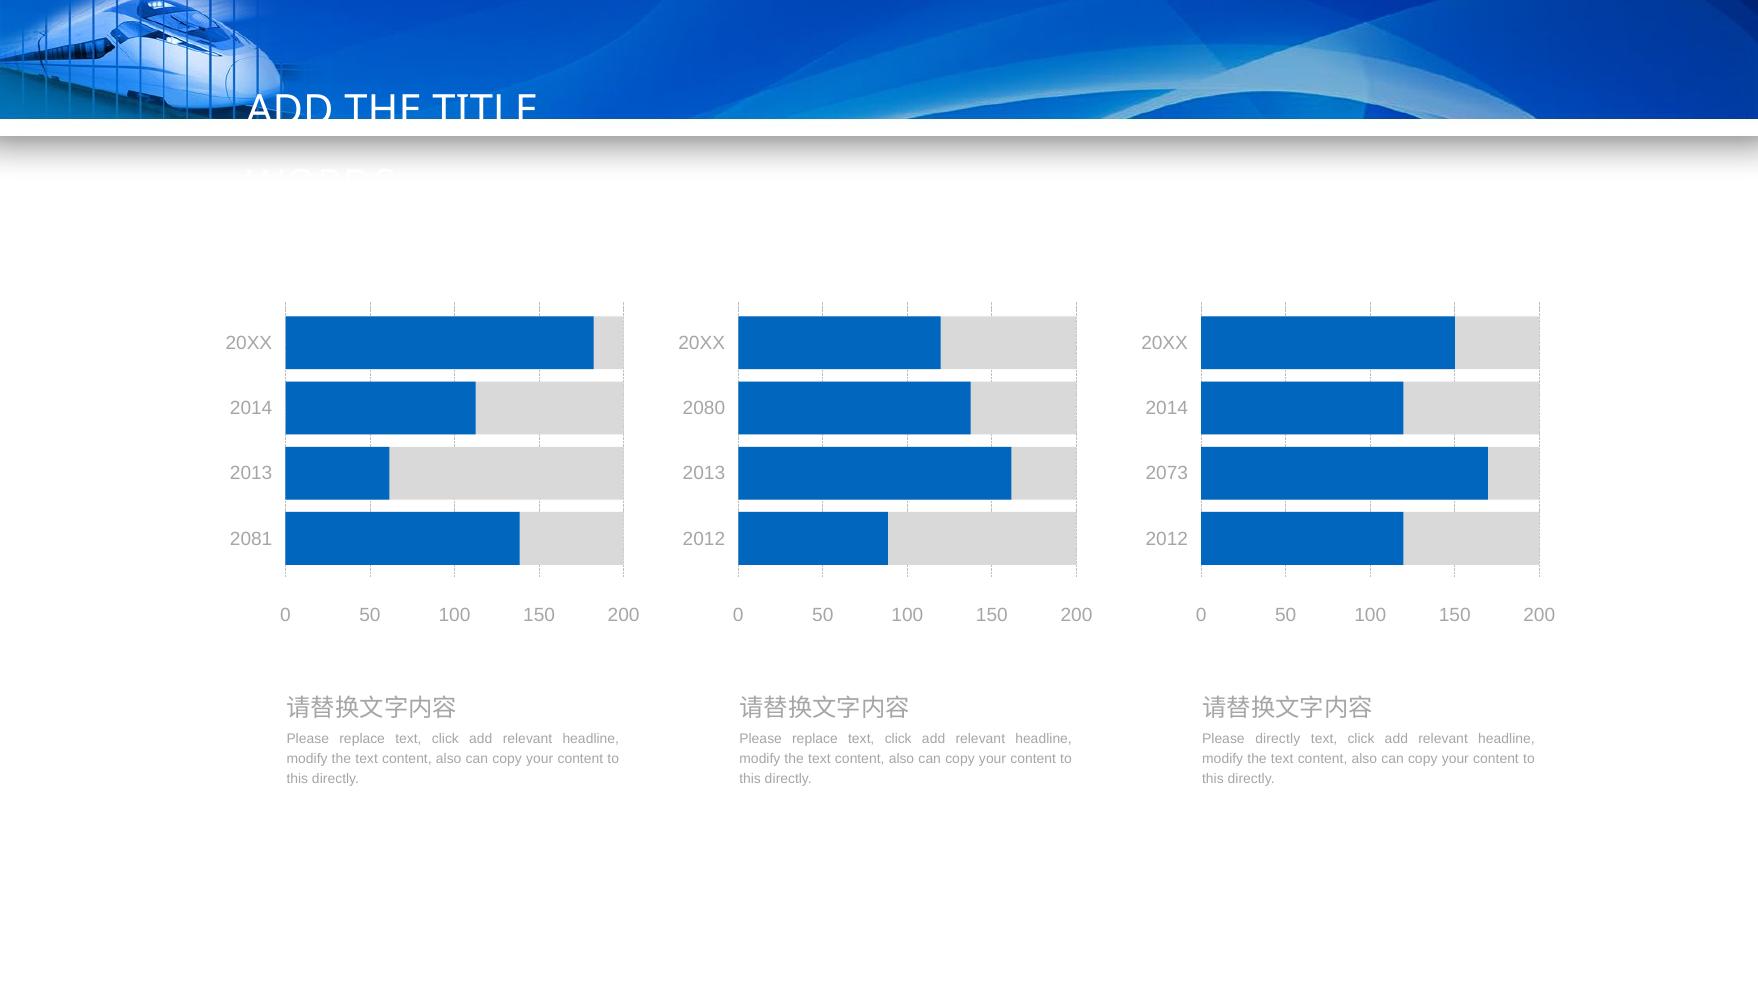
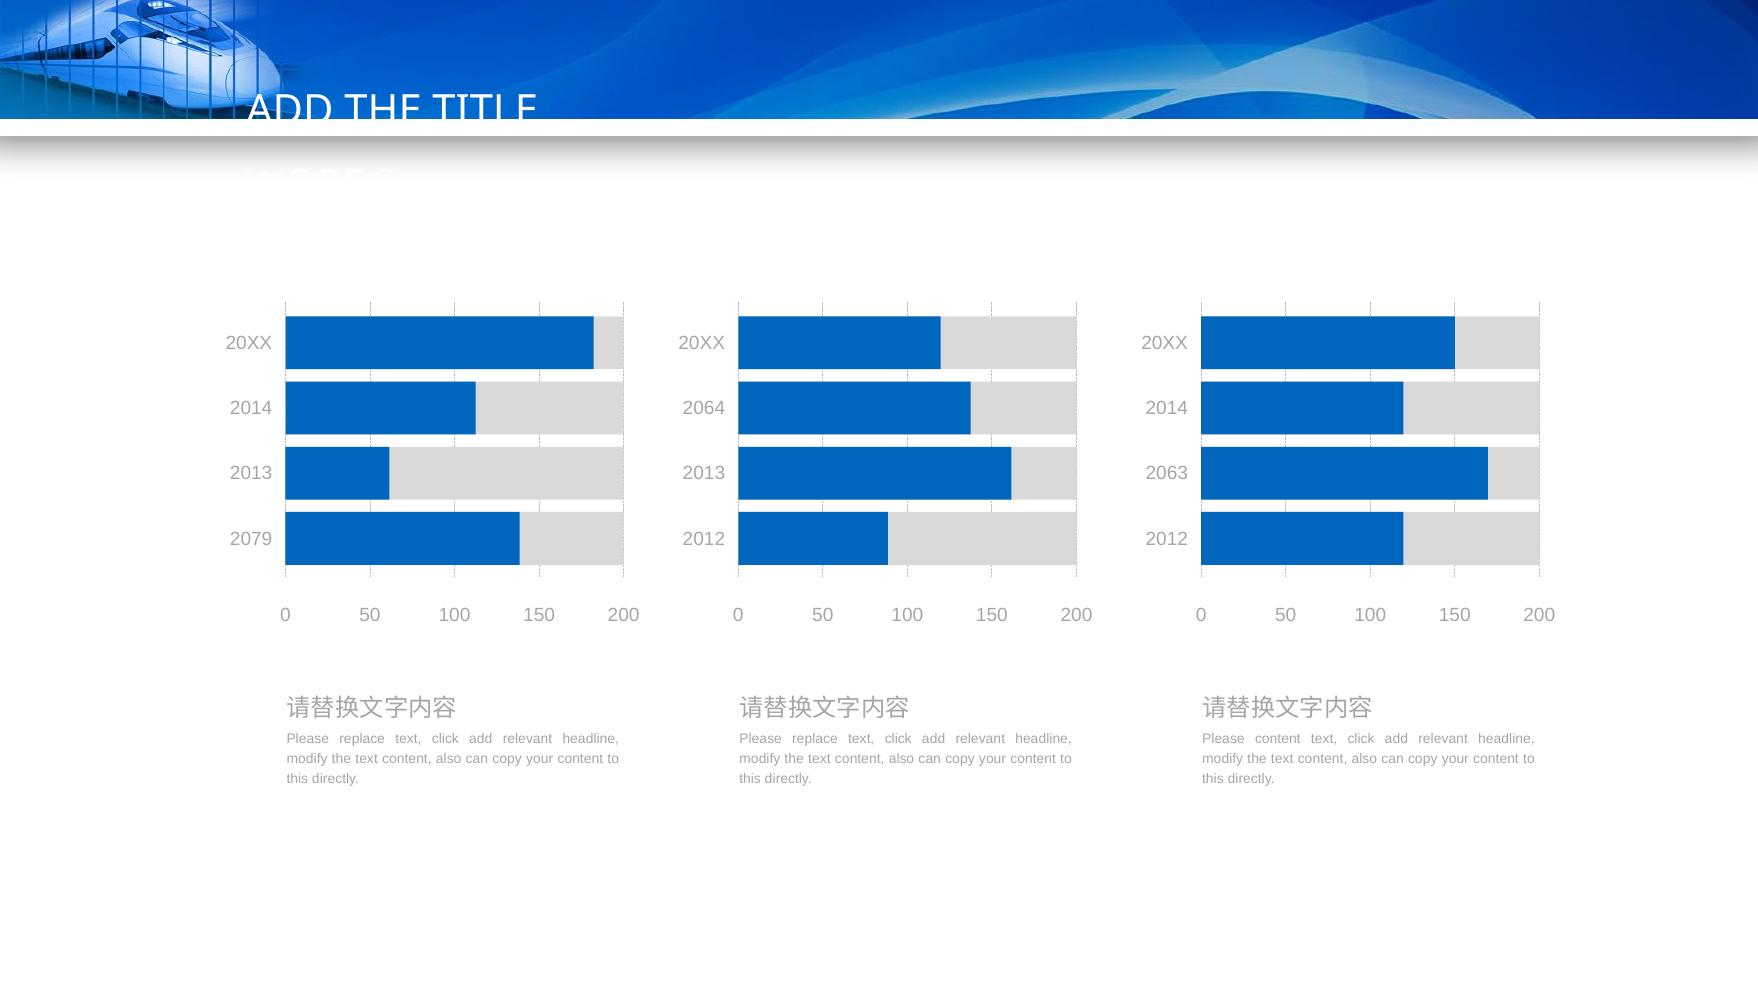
2080: 2080 -> 2064
2073: 2073 -> 2063
2081: 2081 -> 2079
Please directly: directly -> content
